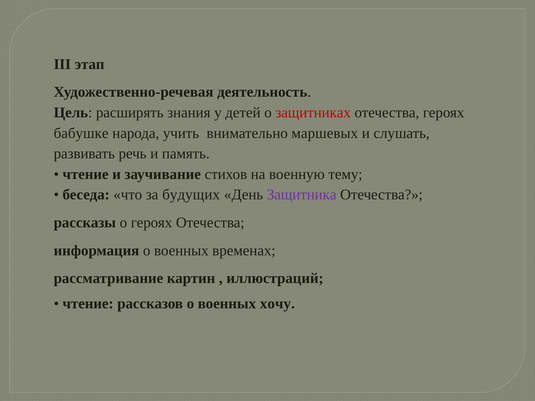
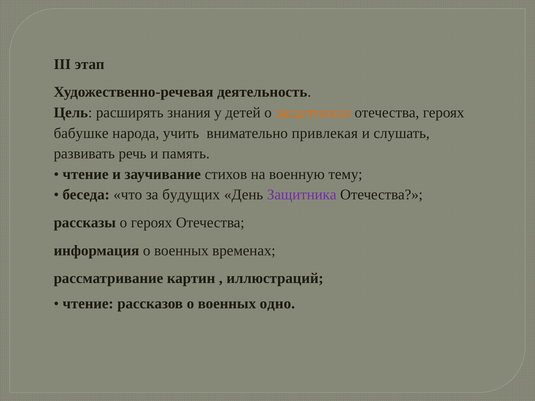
защитниках colour: red -> orange
маршевых: маршевых -> привлекая
хочу: хочу -> одно
